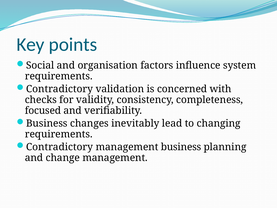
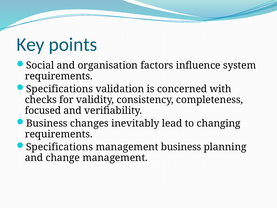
Contradictory at (60, 89): Contradictory -> Specifications
Contradictory at (60, 147): Contradictory -> Specifications
